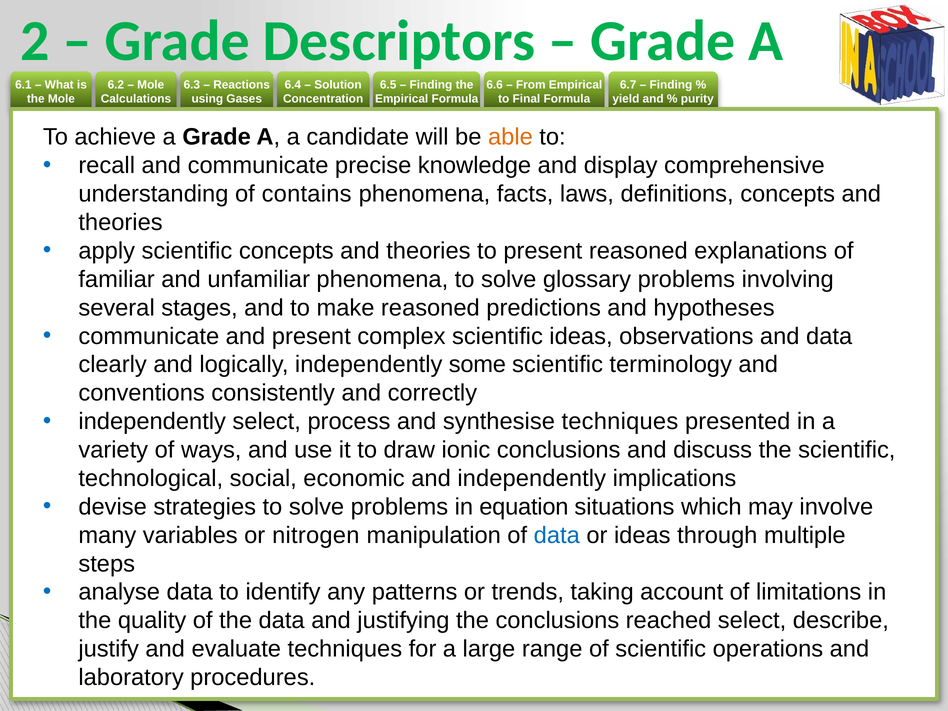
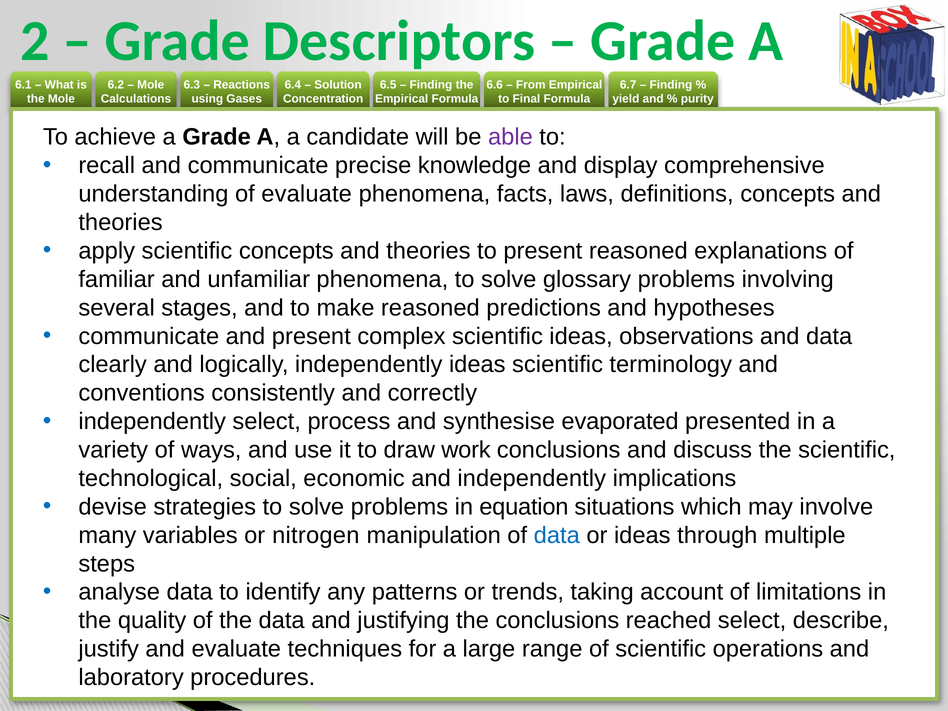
able colour: orange -> purple
of contains: contains -> evaluate
independently some: some -> ideas
synthesise techniques: techniques -> evaporated
ionic: ionic -> work
